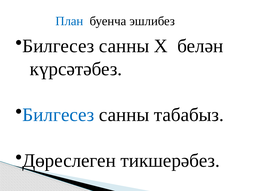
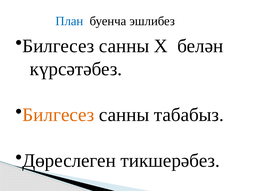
Билгесез at (58, 115) colour: blue -> orange
